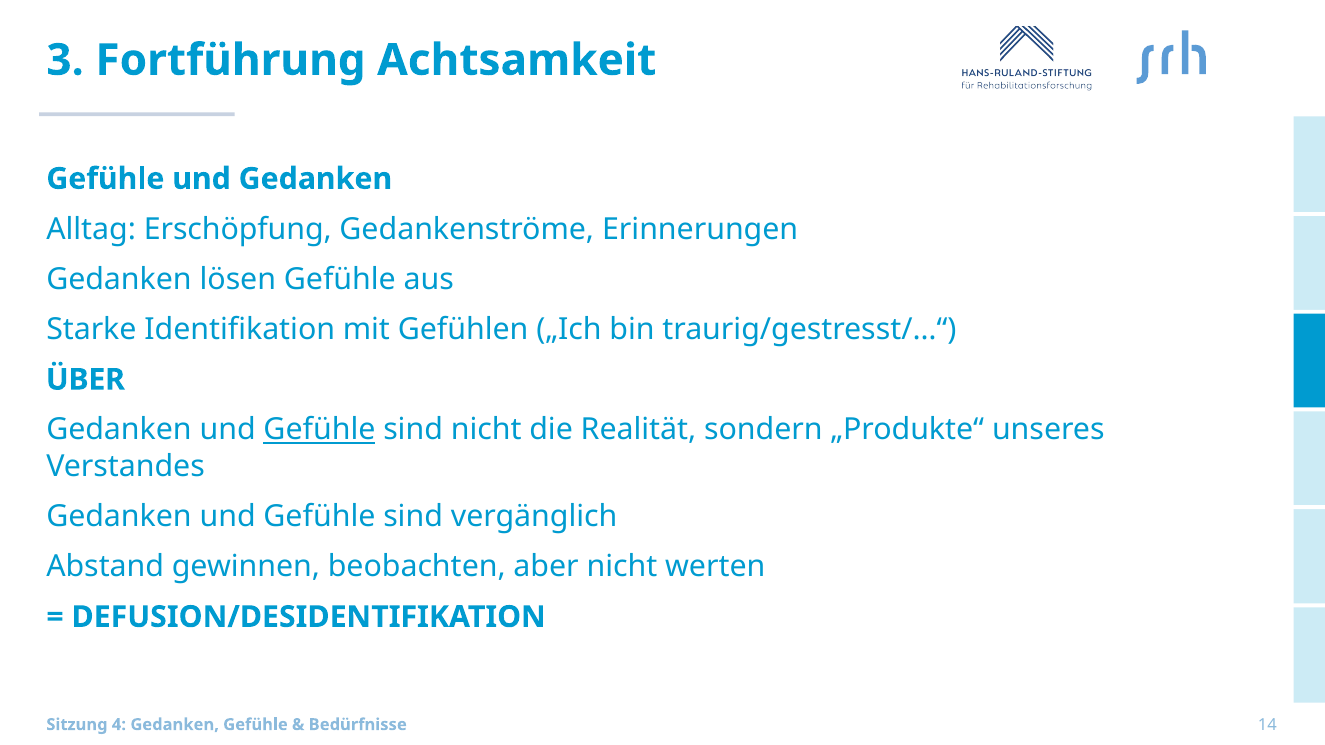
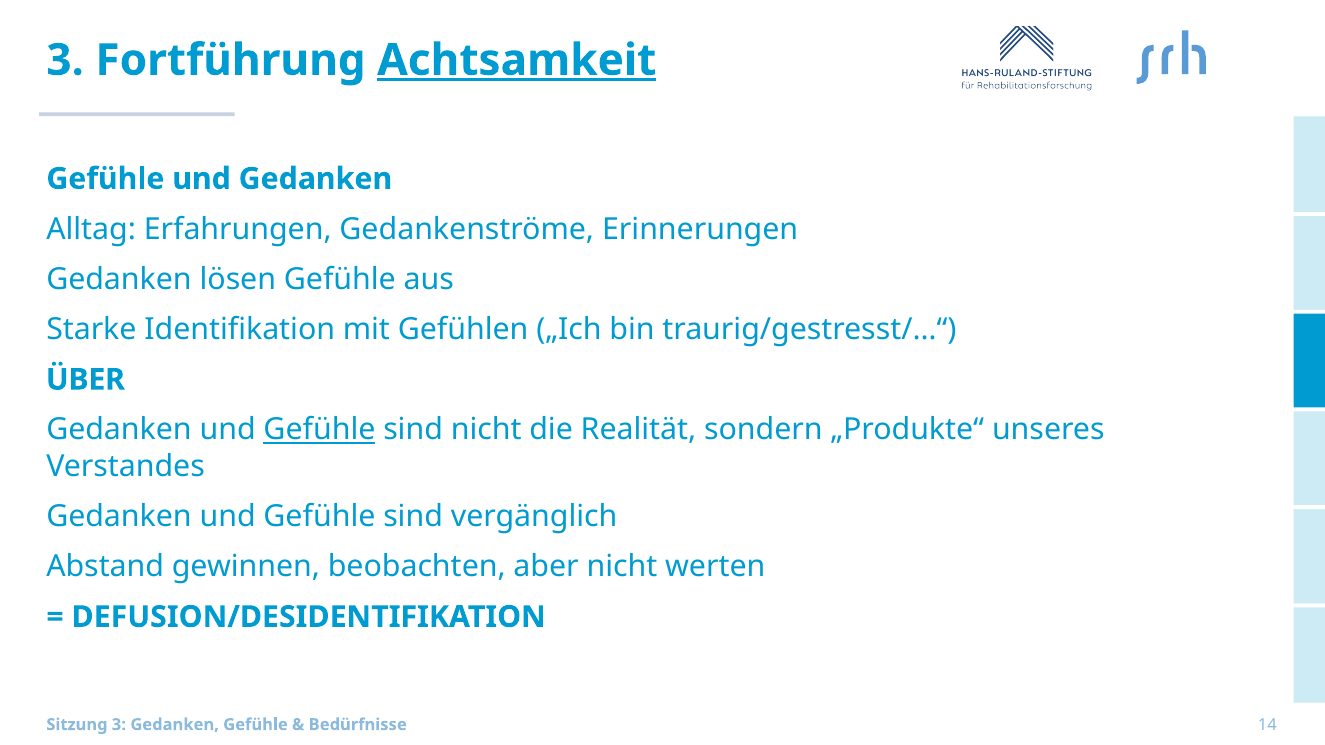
Achtsamkeit underline: none -> present
Erschöpfung: Erschöpfung -> Erfahrungen
Sitzung 4: 4 -> 3
